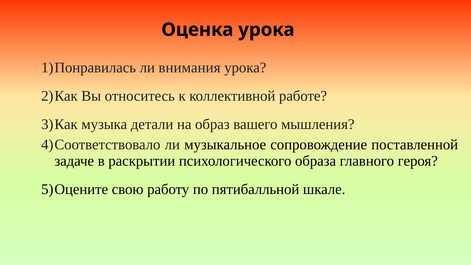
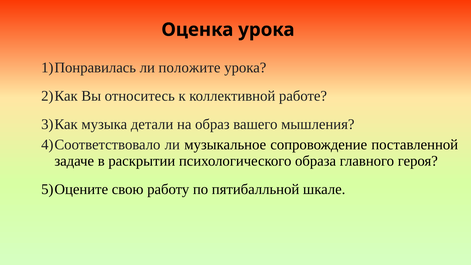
внимания: внимания -> положите
